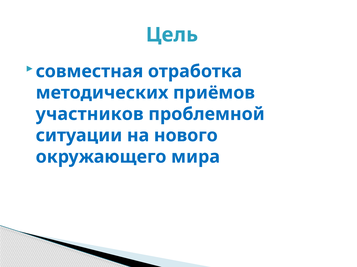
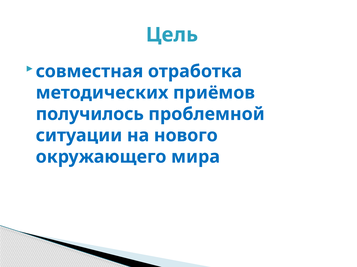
участников: участников -> получилось
